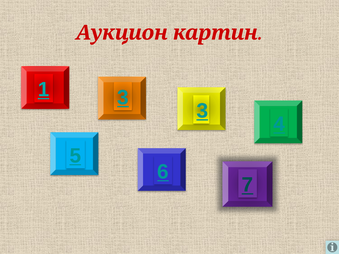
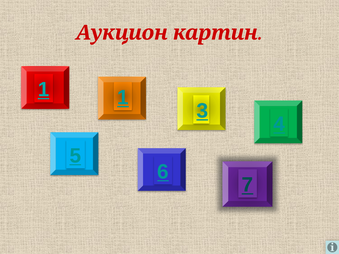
1 3: 3 -> 1
